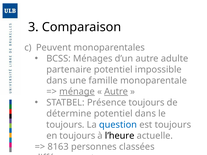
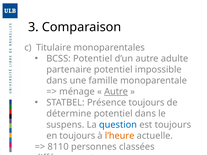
Peuvent: Peuvent -> Titulaire
BCSS Ménages: Ménages -> Potentiel
ménage underline: present -> none
toujours at (65, 125): toujours -> suspens
l’heure colour: black -> orange
8163: 8163 -> 8110
